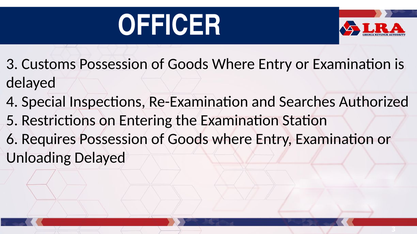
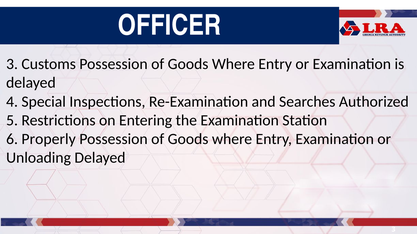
Requires: Requires -> Properly
